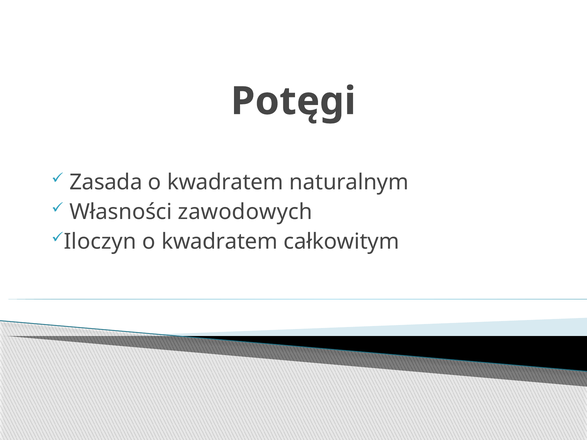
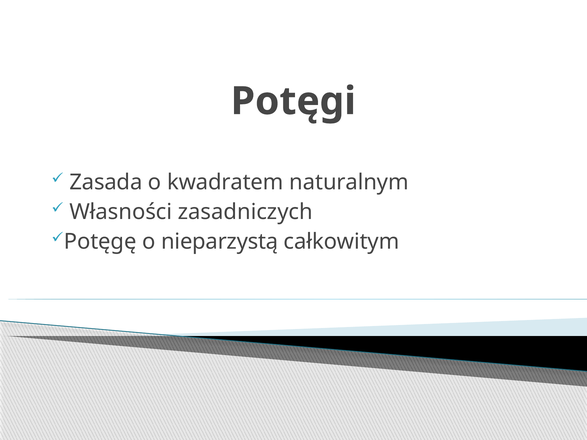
zawodowych: zawodowych -> zasadniczych
Iloczyn: Iloczyn -> Potęgę
kwadratem at (220, 242): kwadratem -> nieparzystą
